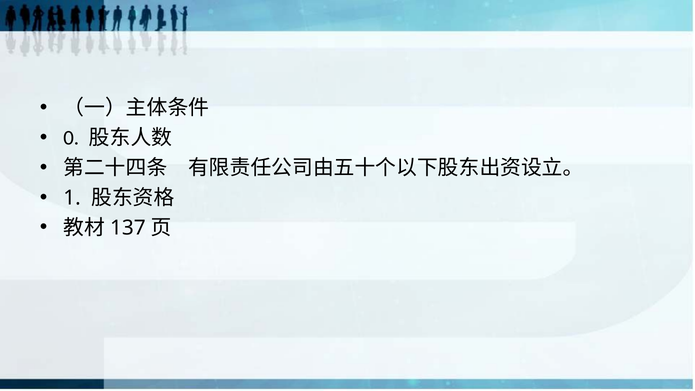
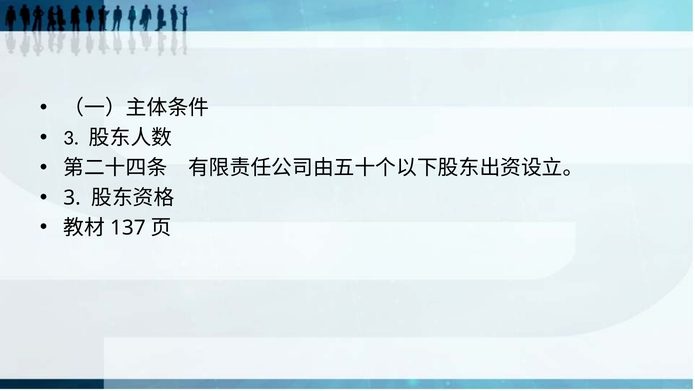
0 at (71, 138): 0 -> 3
1 at (72, 198): 1 -> 3
